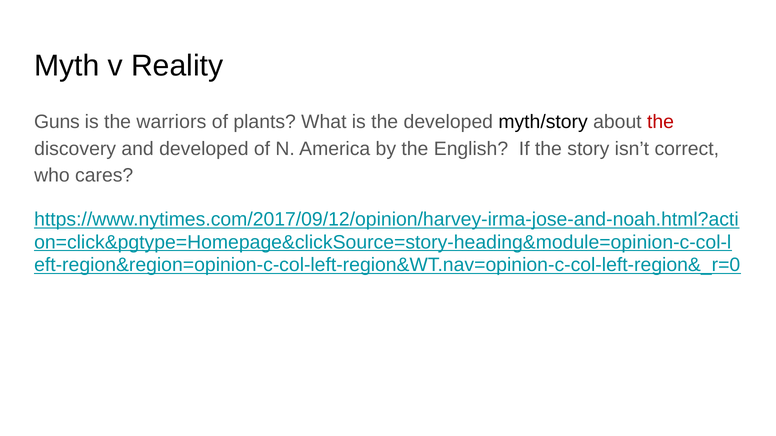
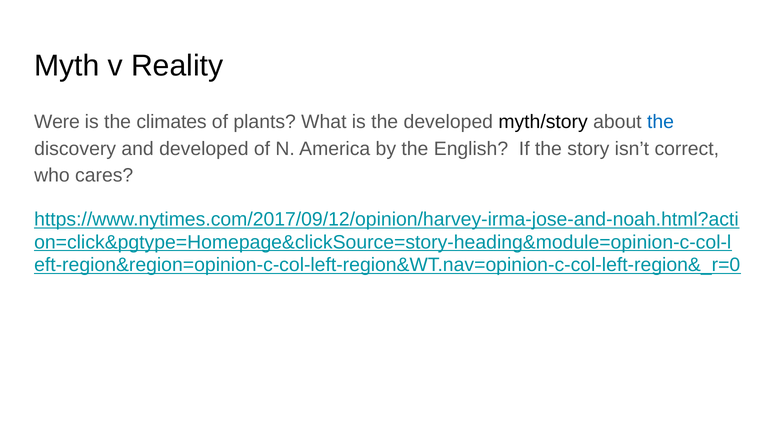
Guns: Guns -> Were
warriors: warriors -> climates
the at (661, 122) colour: red -> blue
